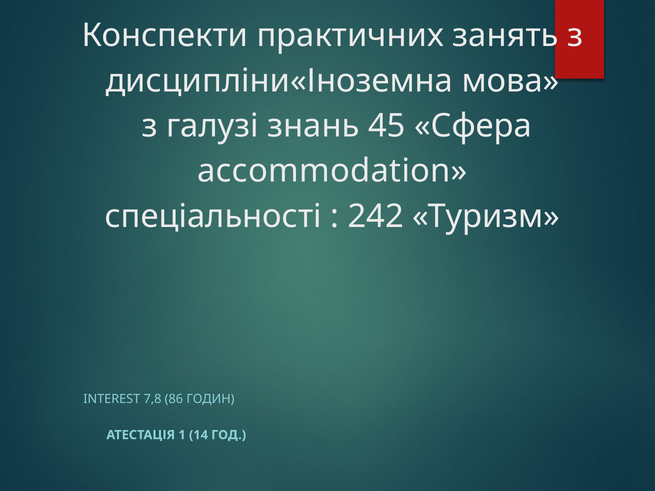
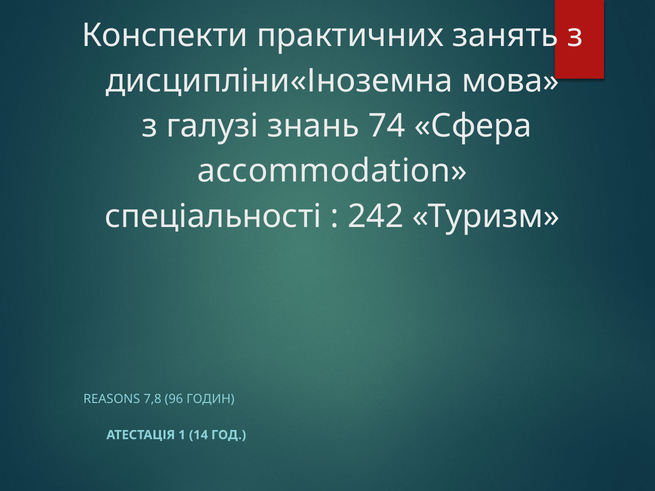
45: 45 -> 74
INTEREST: INTEREST -> REASONS
86: 86 -> 96
